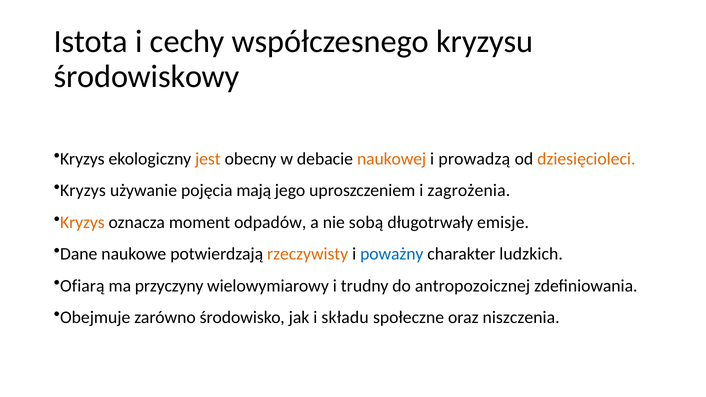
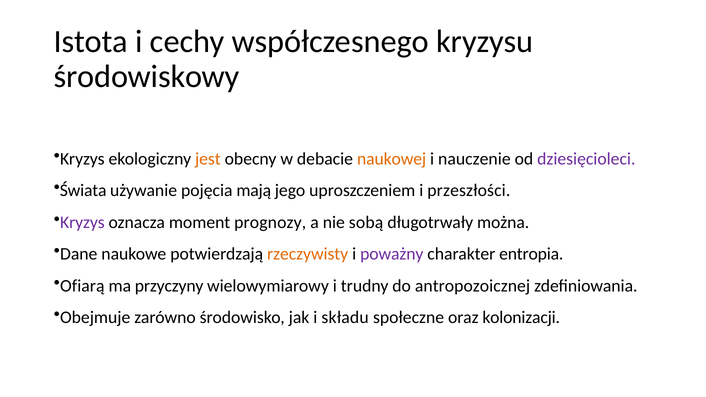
prowadzą: prowadzą -> nauczenie
dziesięcioleci colour: orange -> purple
Kryzys at (83, 191): Kryzys -> Świata
zagrożenia: zagrożenia -> przeszłości
Kryzys at (82, 222) colour: orange -> purple
odpadów: odpadów -> prognozy
emisje: emisje -> można
poważny colour: blue -> purple
ludzkich: ludzkich -> entropia
niszczenia: niszczenia -> kolonizacji
